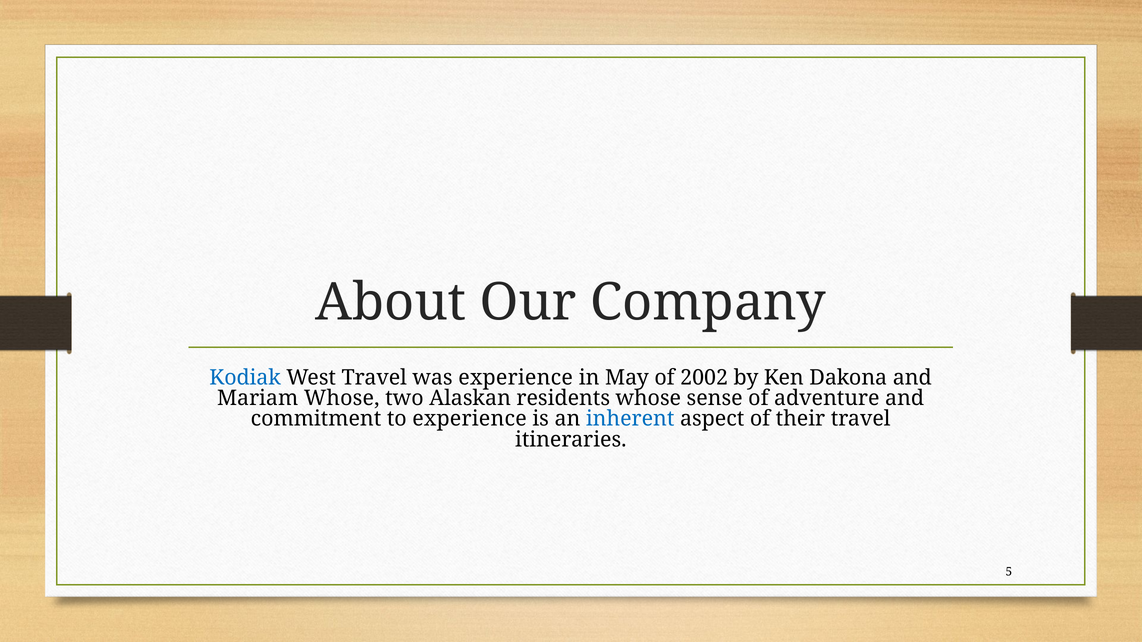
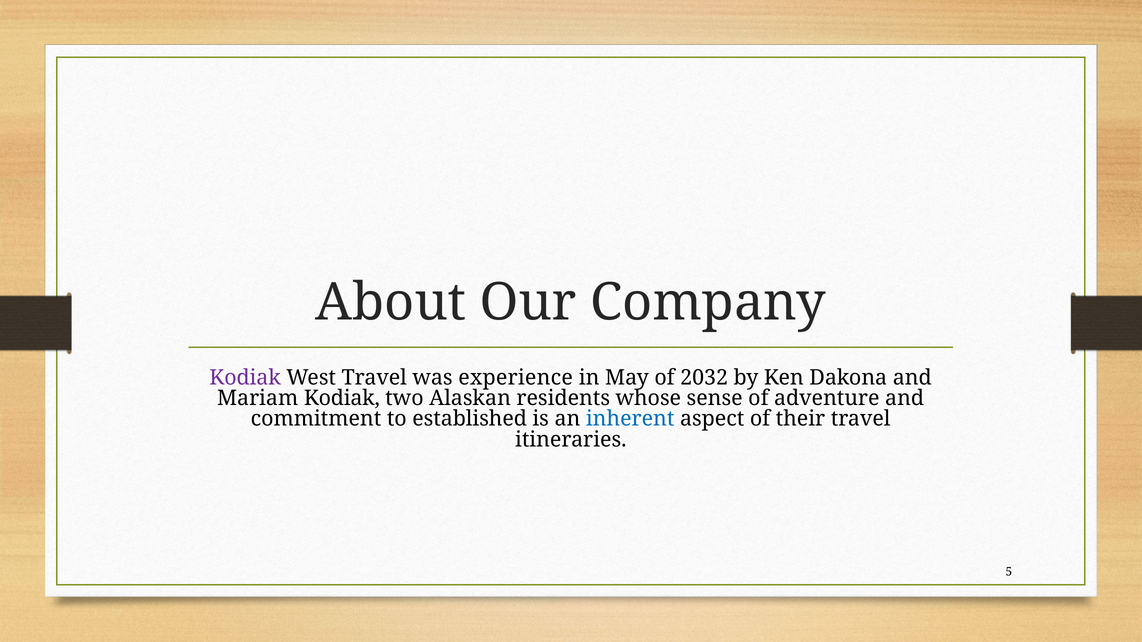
Kodiak at (245, 378) colour: blue -> purple
2002: 2002 -> 2032
Mariam Whose: Whose -> Kodiak
to experience: experience -> established
